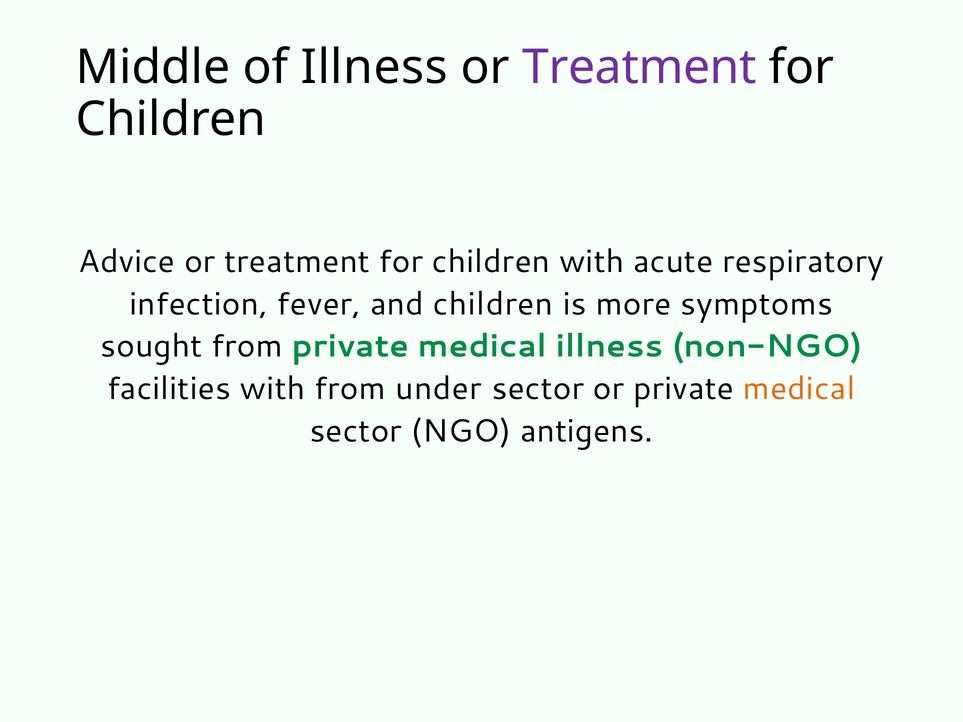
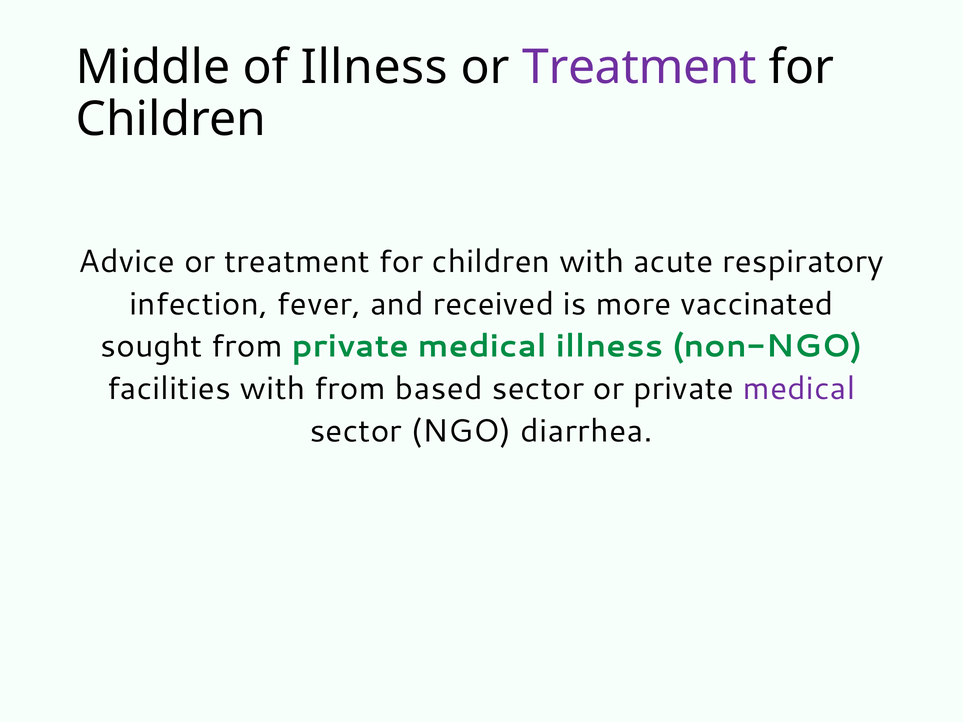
and children: children -> received
symptoms: symptoms -> vaccinated
under: under -> based
medical at (799, 389) colour: orange -> purple
antigens: antigens -> diarrhea
